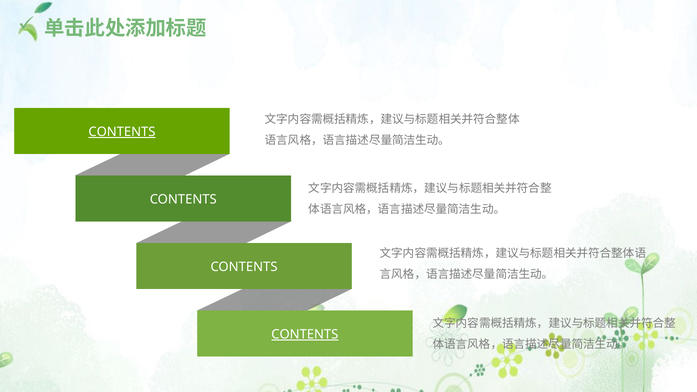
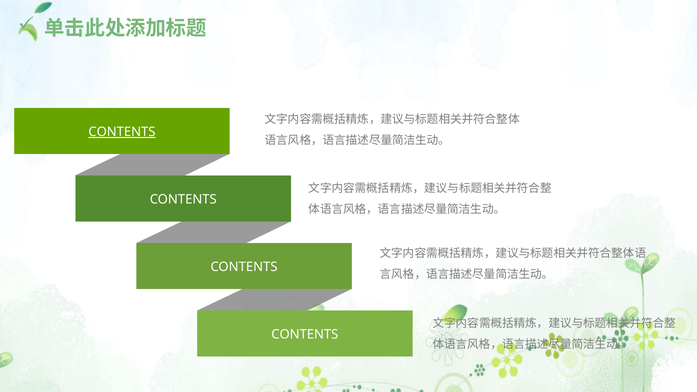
CONTENTS at (305, 334) underline: present -> none
